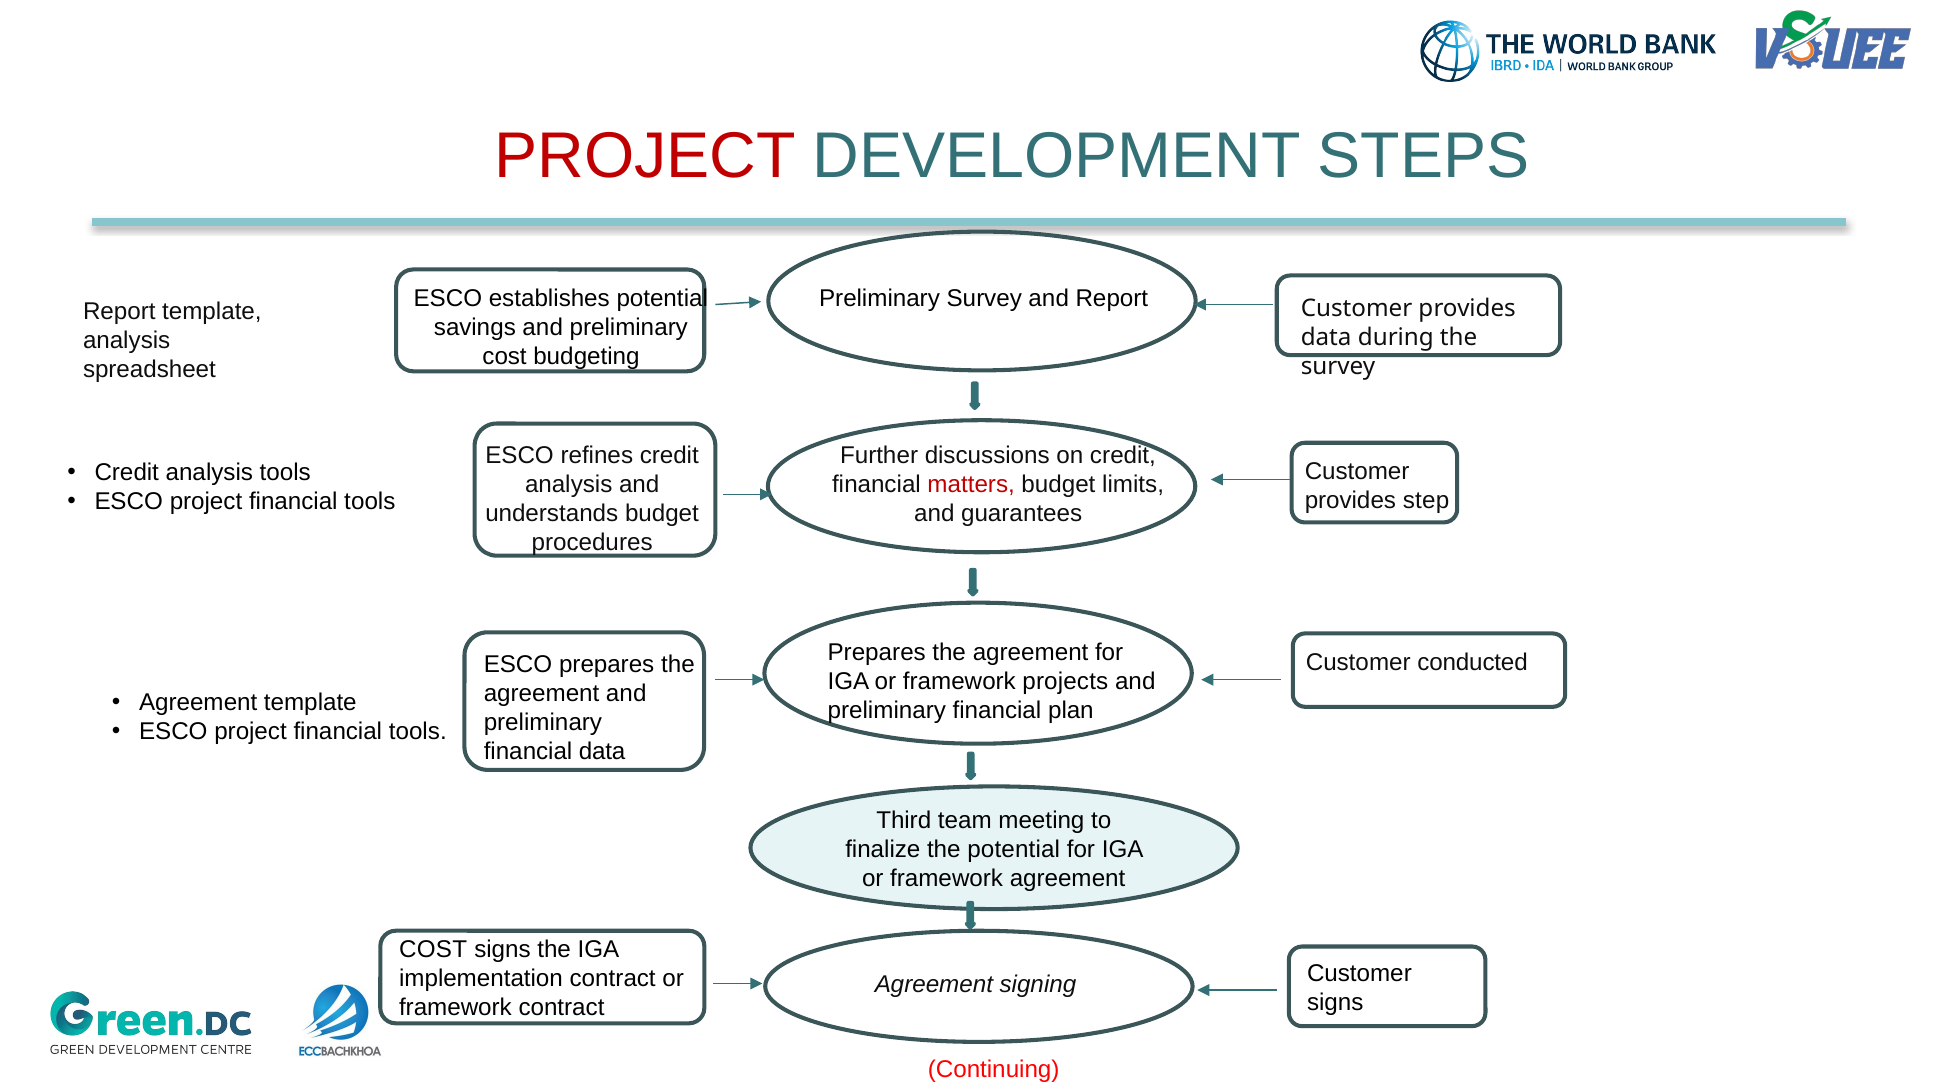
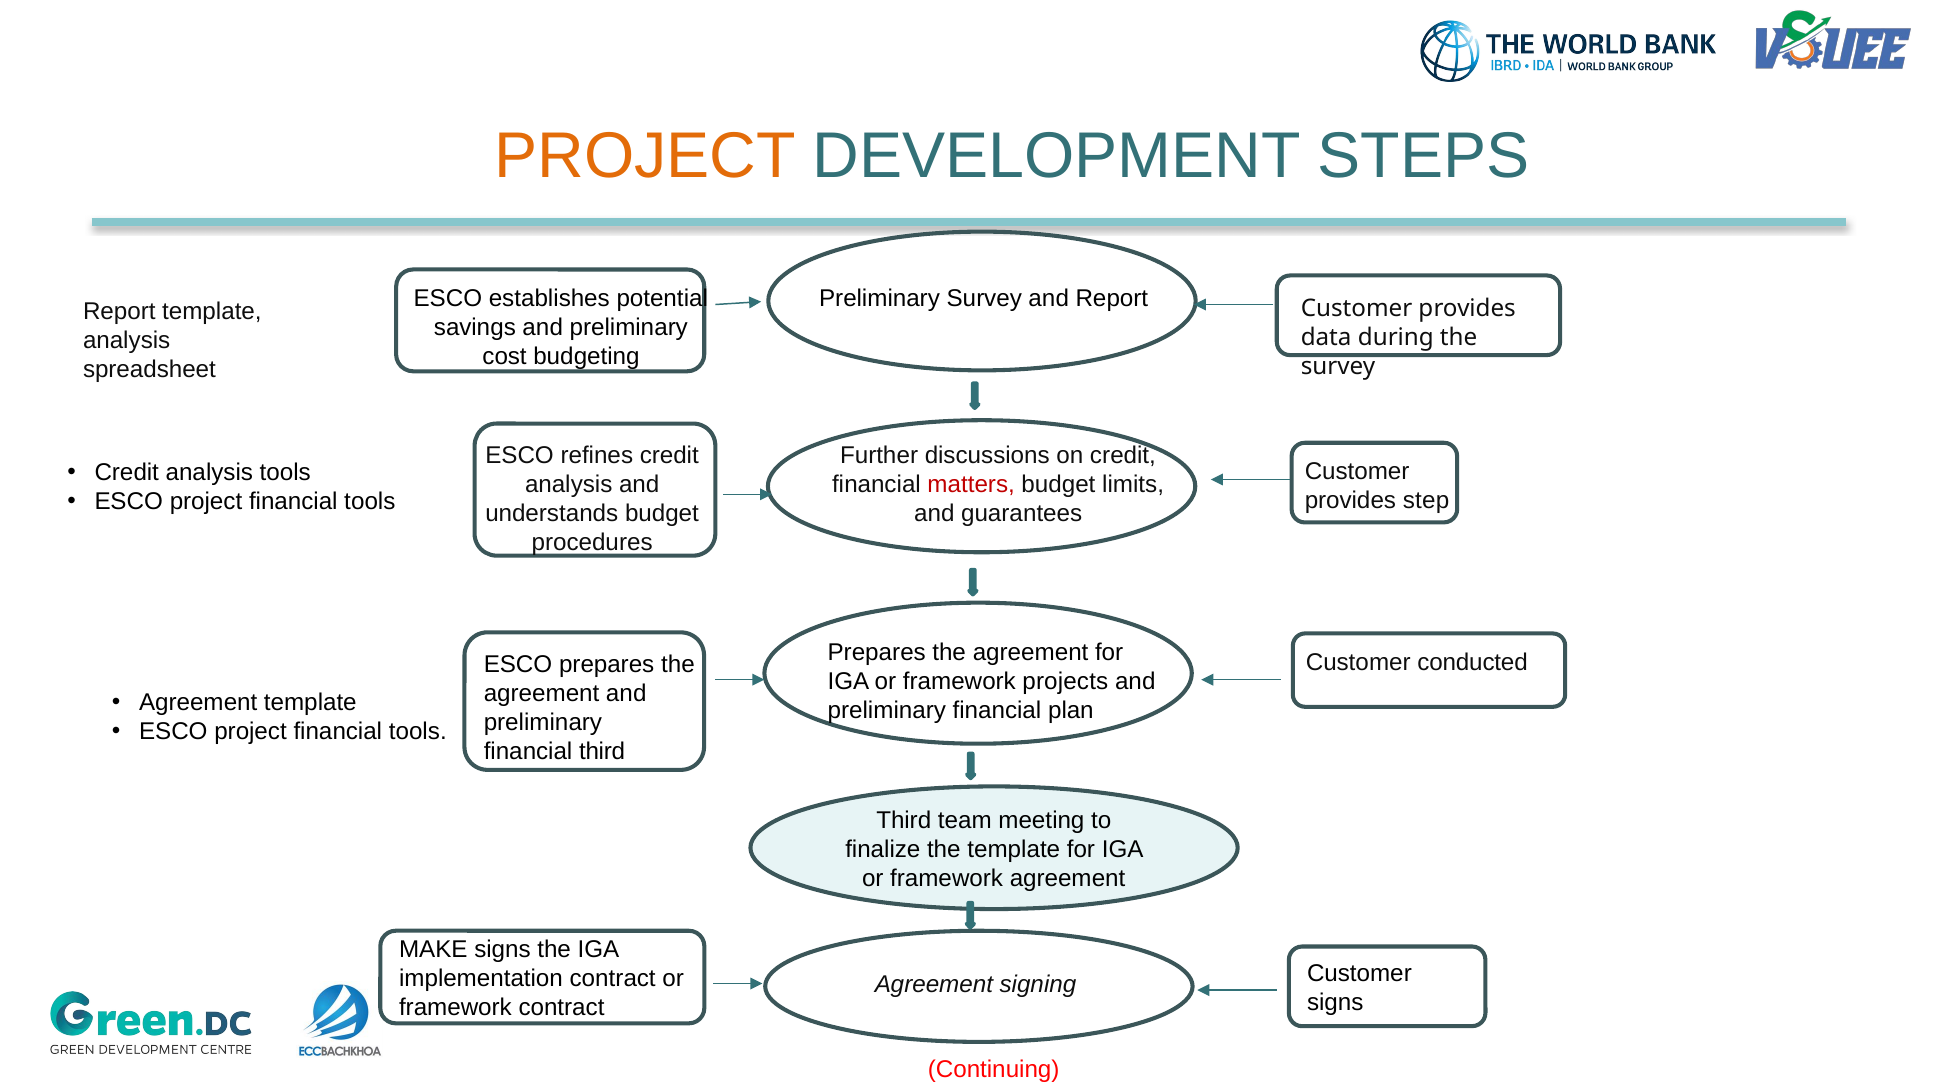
PROJECT at (645, 156) colour: red -> orange
financial data: data -> third
the potential: potential -> template
COST at (433, 950): COST -> MAKE
